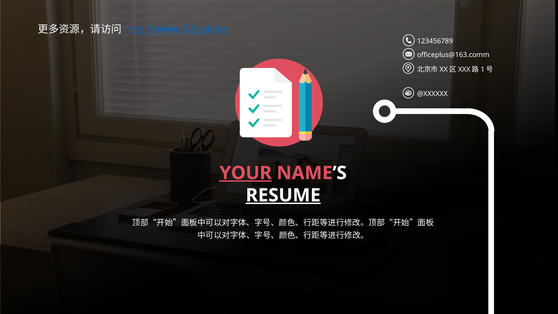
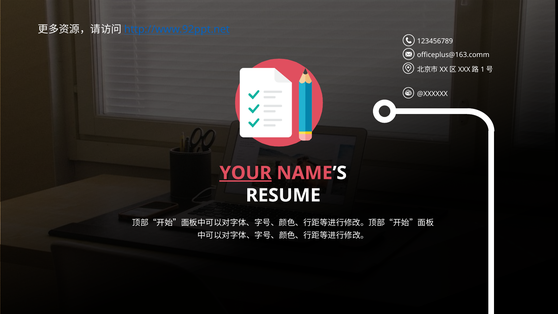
RESUME underline: present -> none
